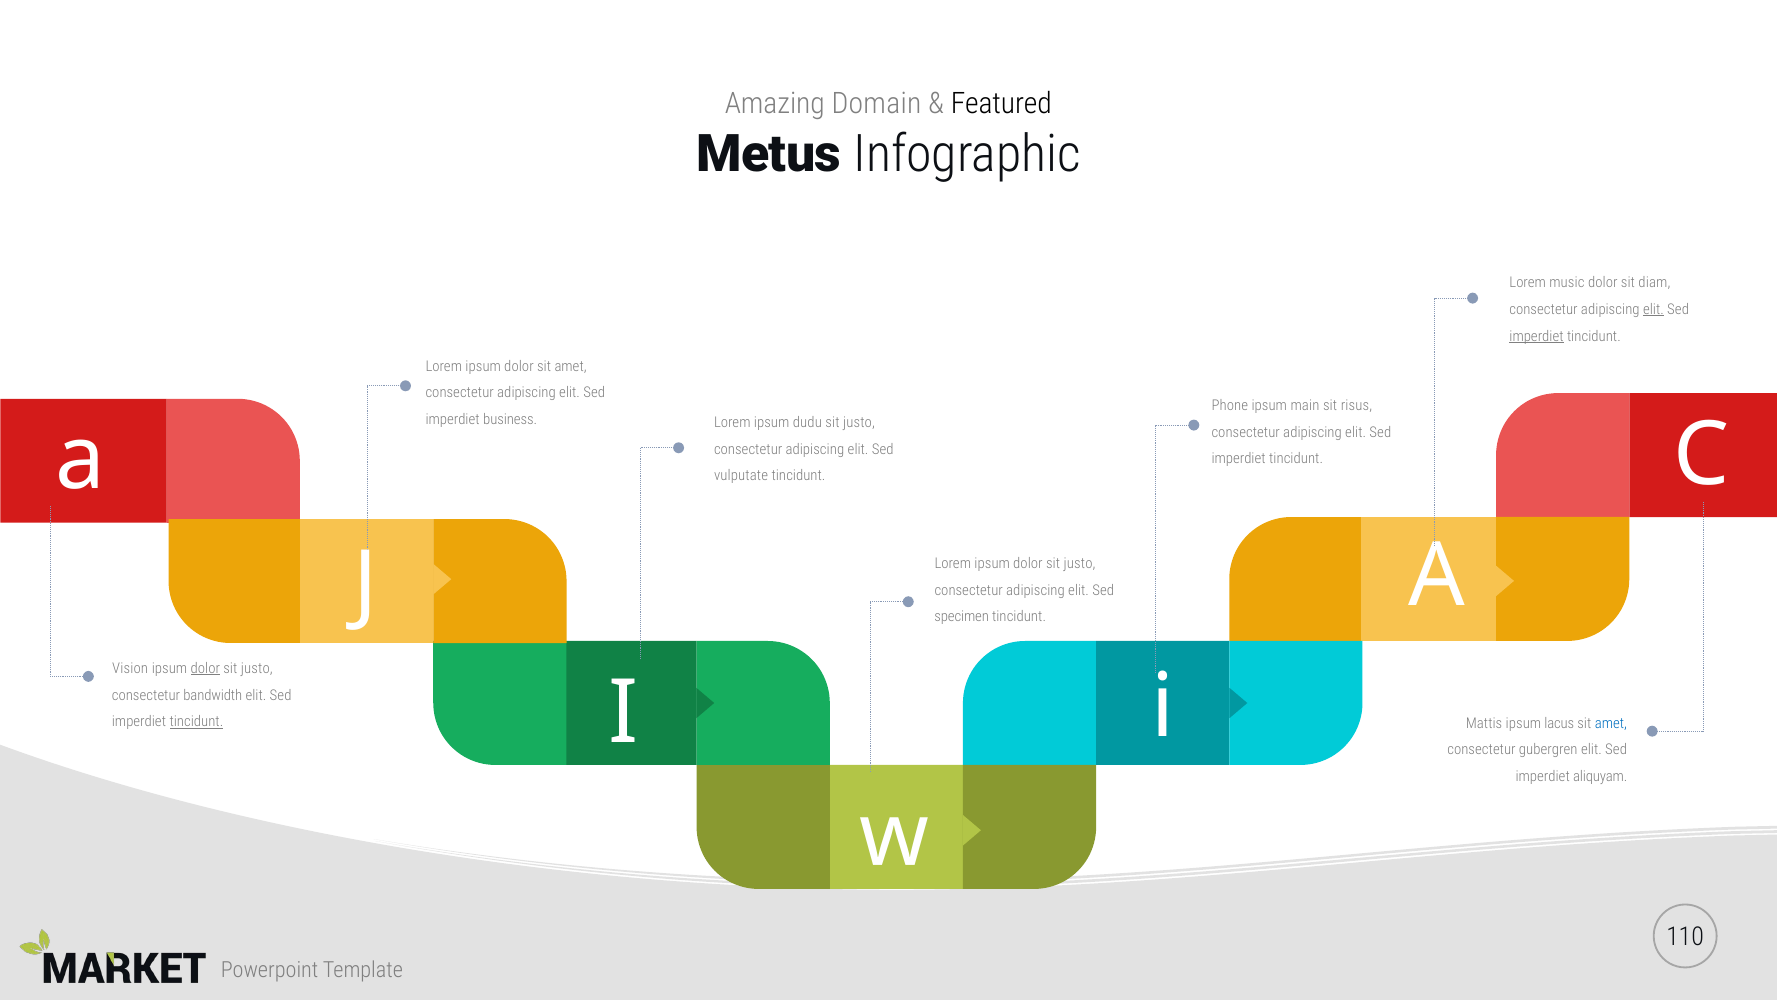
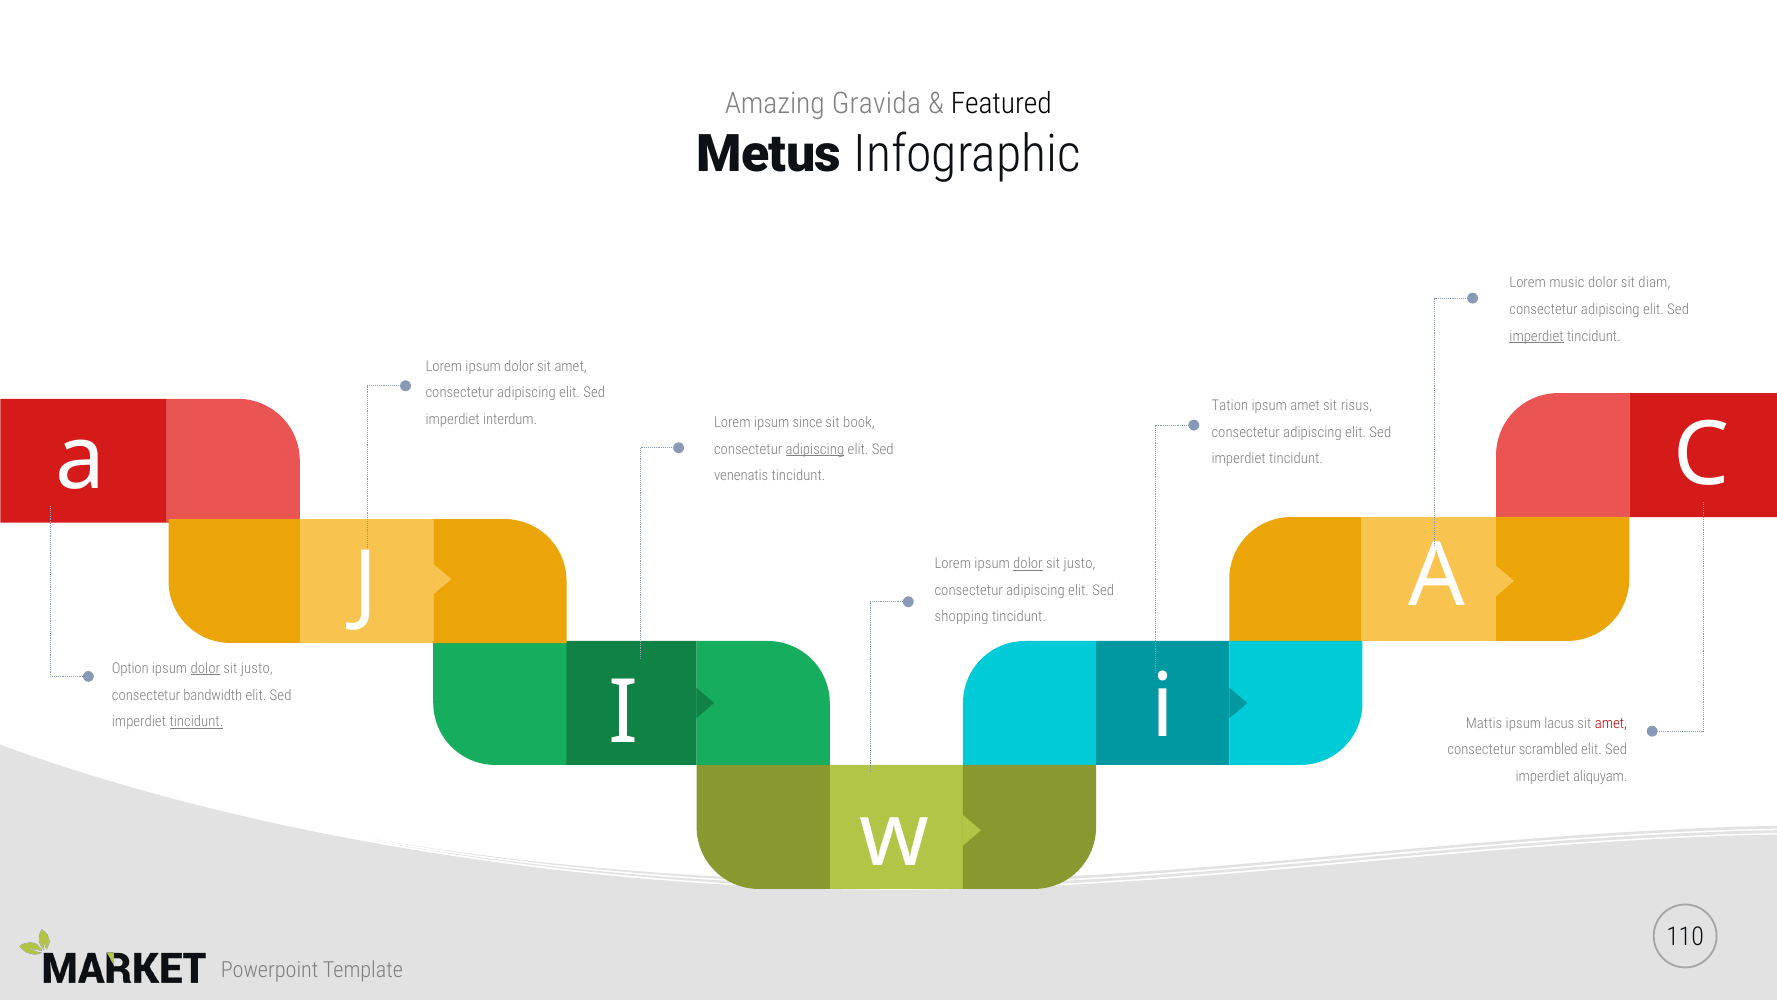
Domain: Domain -> Gravida
elit at (1653, 309) underline: present -> none
Phone: Phone -> Tation
ipsum main: main -> amet
business: business -> interdum
dudu: dudu -> since
justo at (859, 422): justo -> book
adipiscing at (815, 449) underline: none -> present
vulputate: vulputate -> venenatis
dolor at (1028, 564) underline: none -> present
specimen: specimen -> shopping
Vision: Vision -> Option
amet at (1611, 723) colour: blue -> red
gubergren: gubergren -> scrambled
